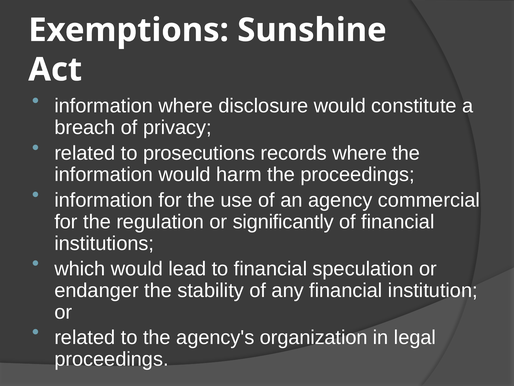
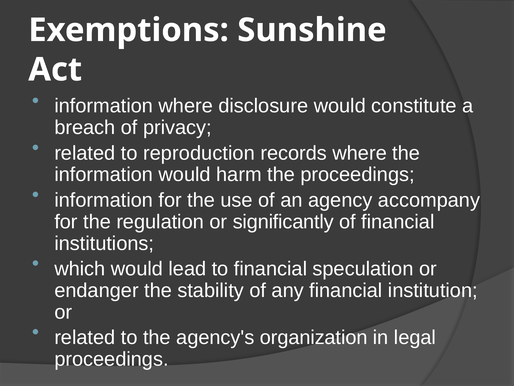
prosecutions: prosecutions -> reproduction
commercial: commercial -> accompany
